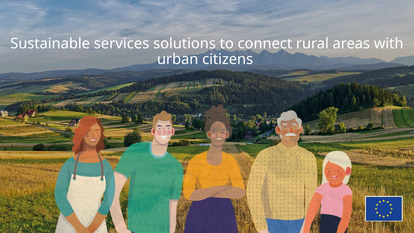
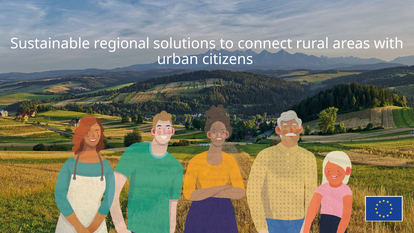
services: services -> regional
